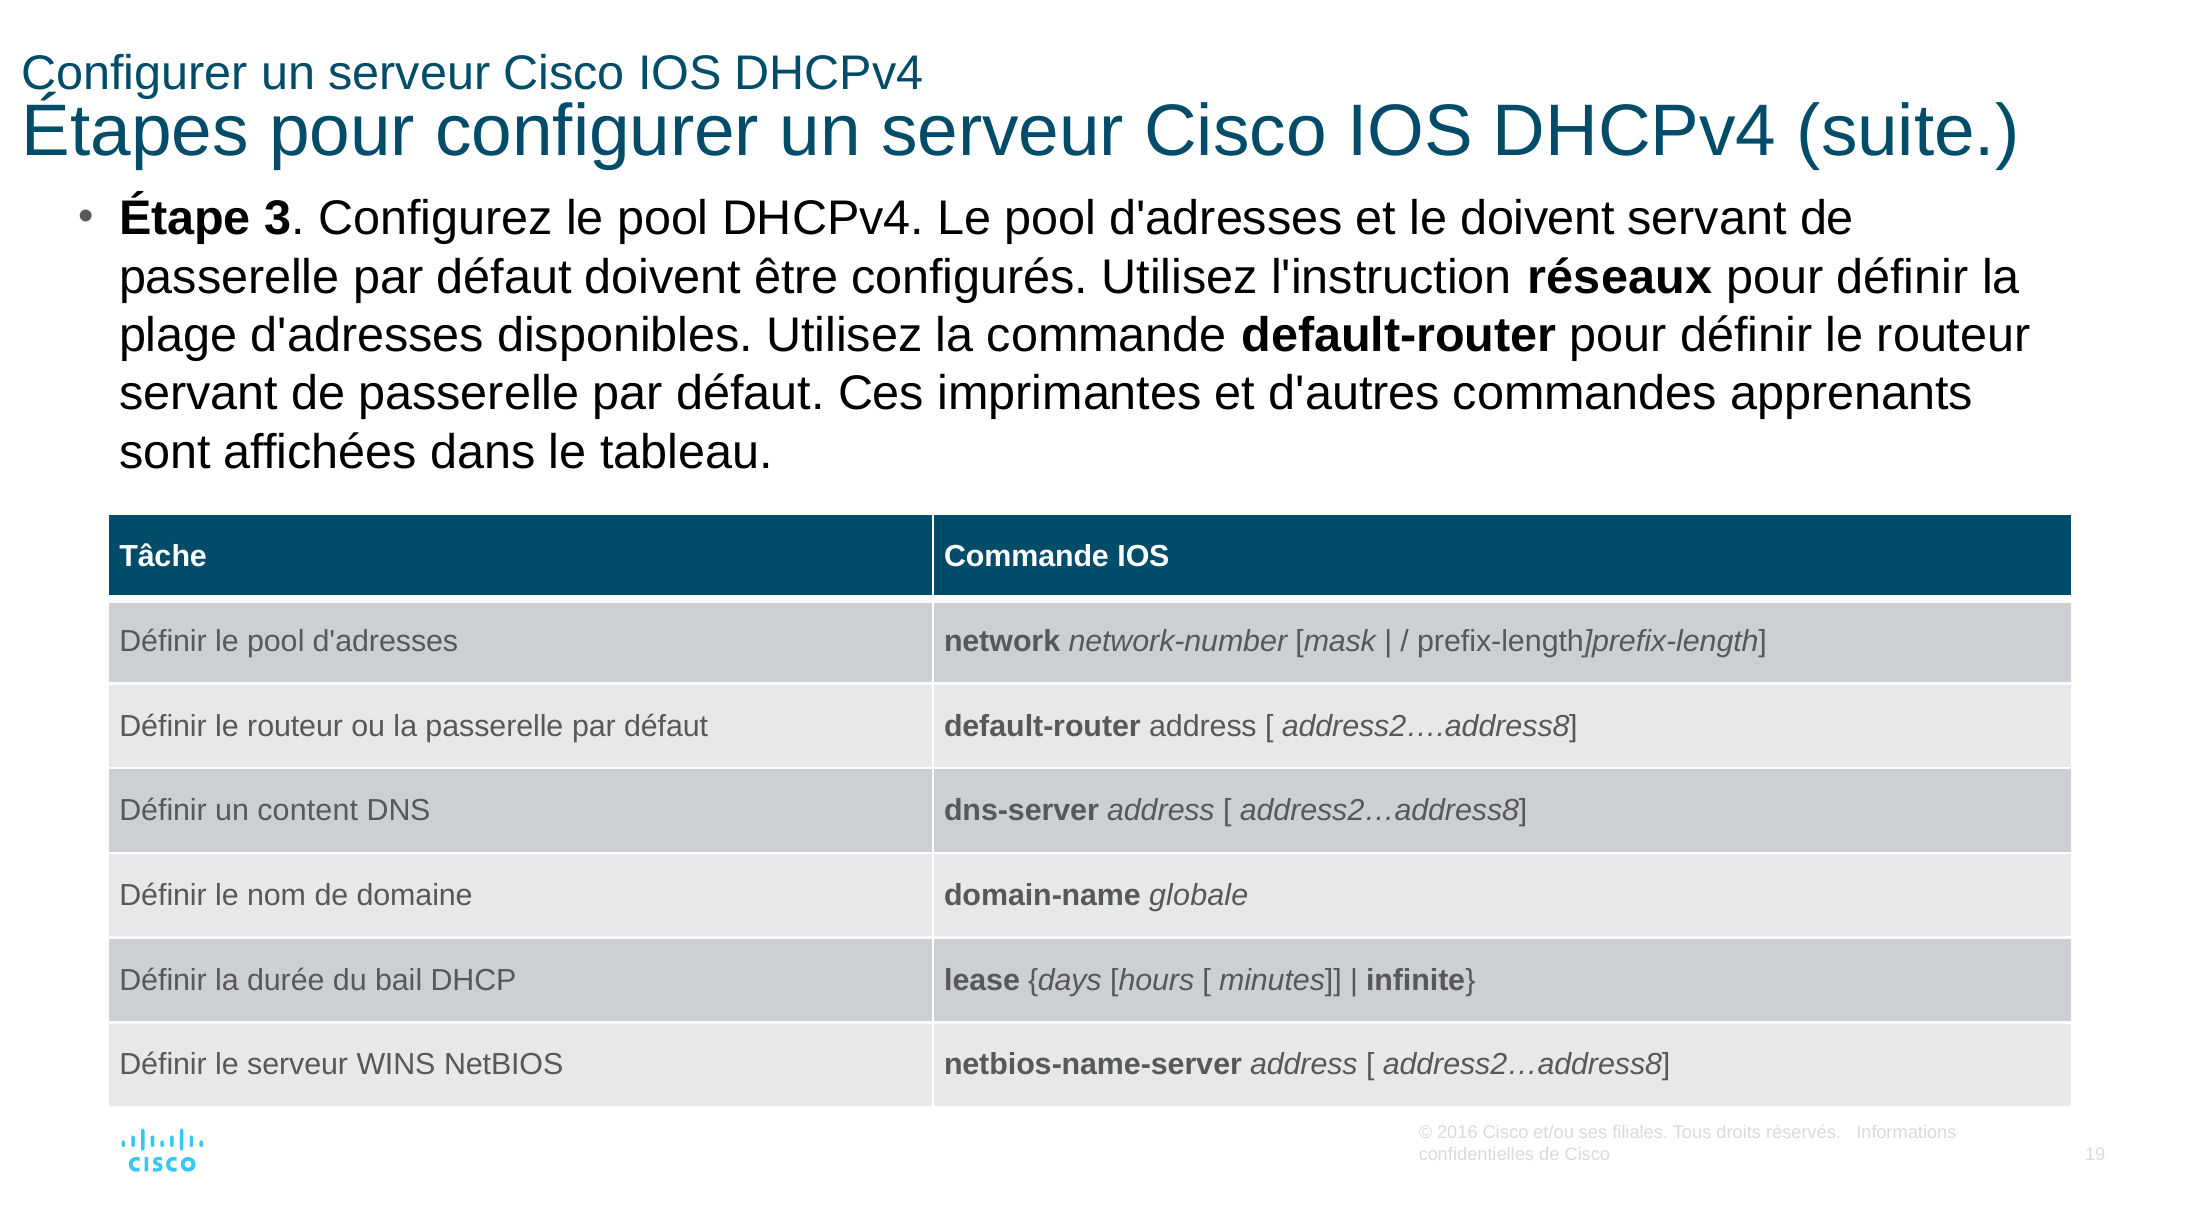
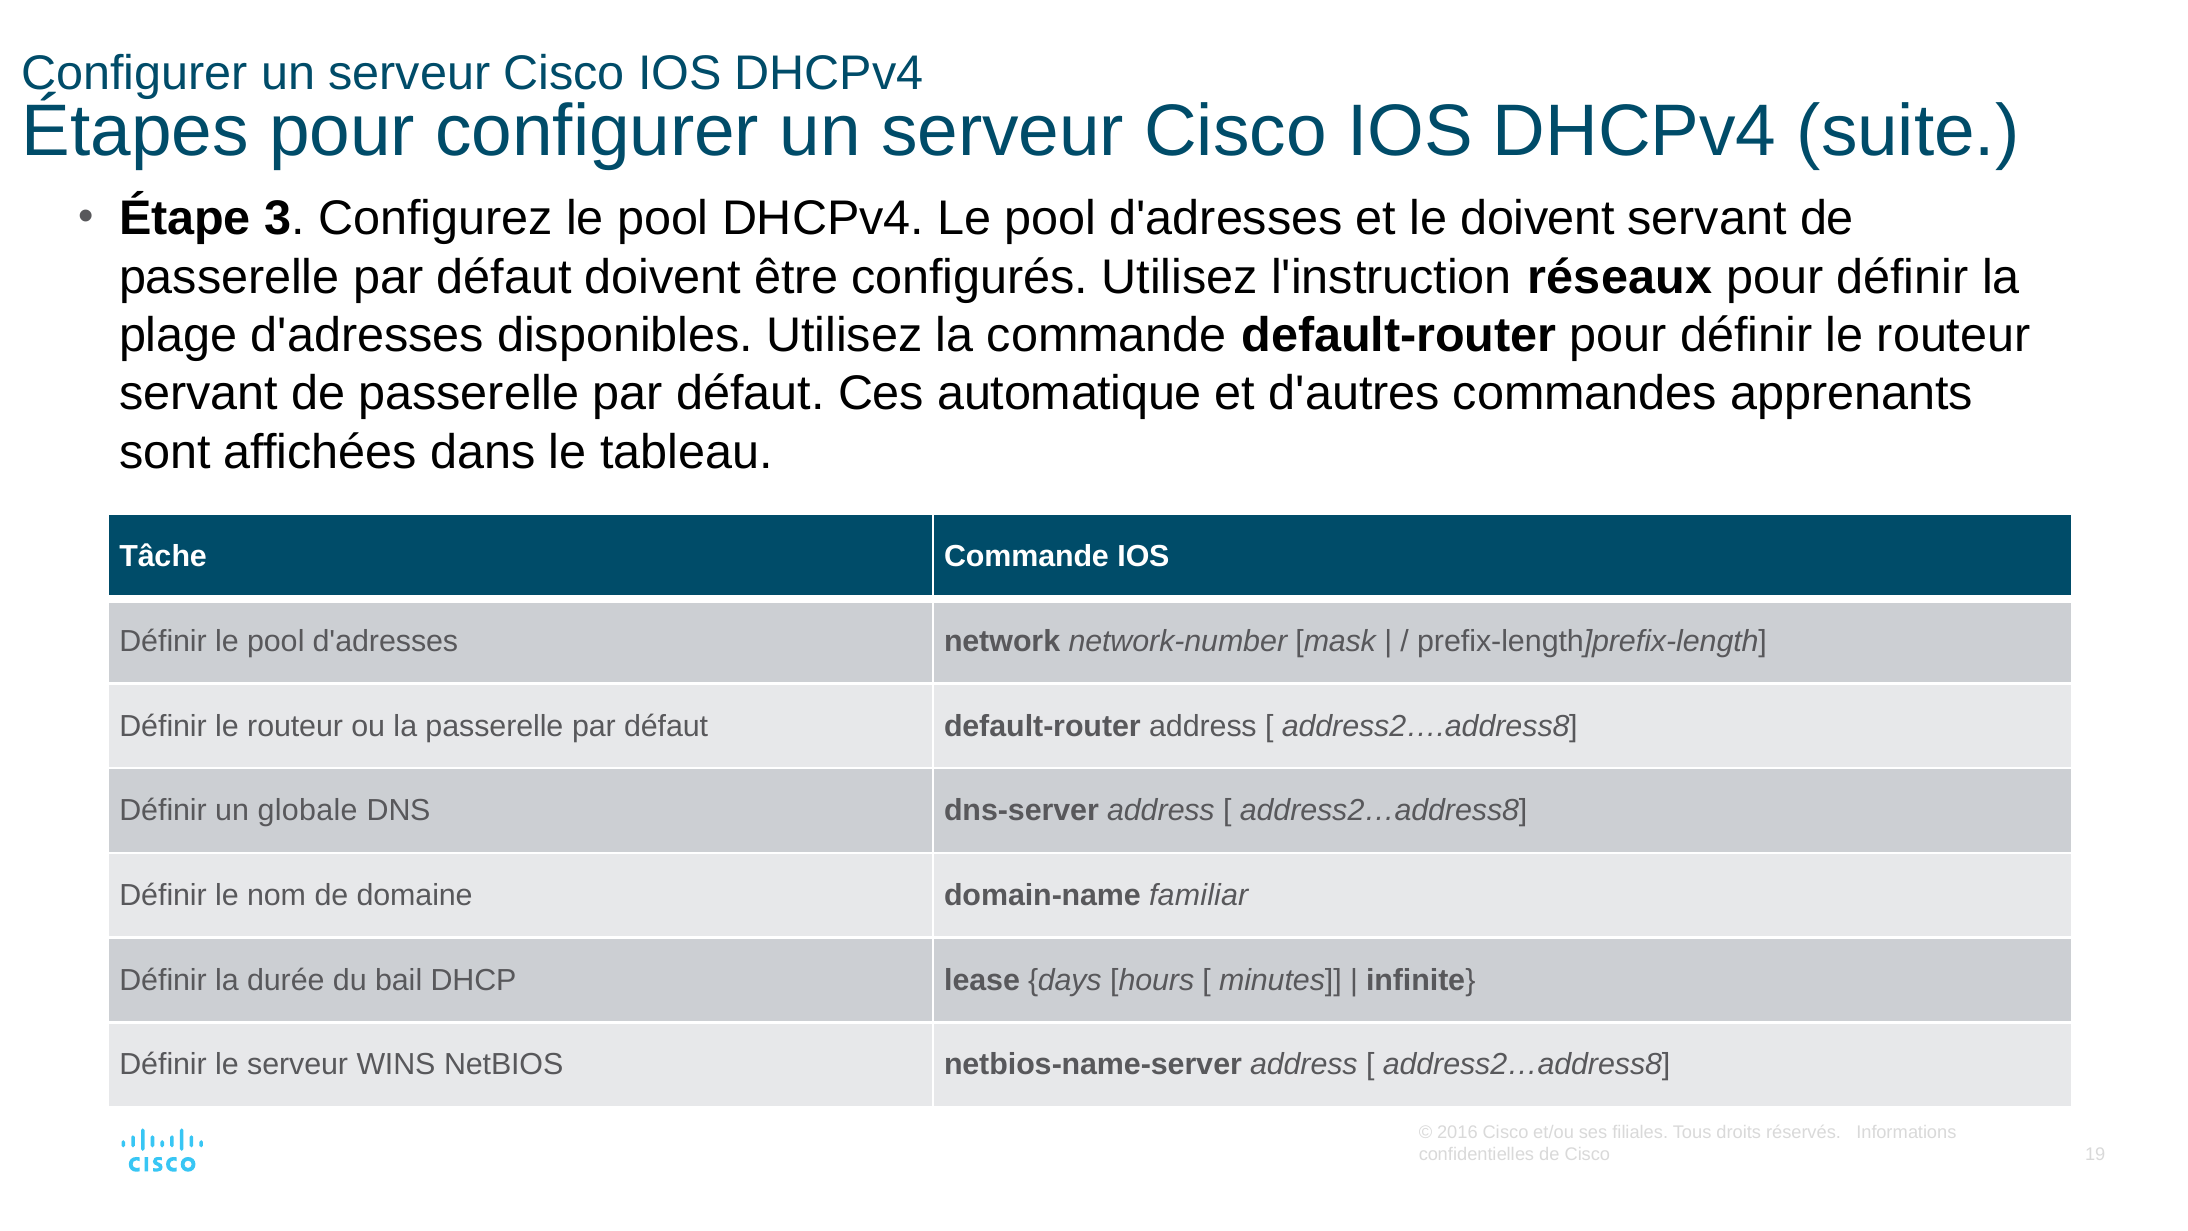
imprimantes: imprimantes -> automatique
content: content -> globale
globale: globale -> familiar
